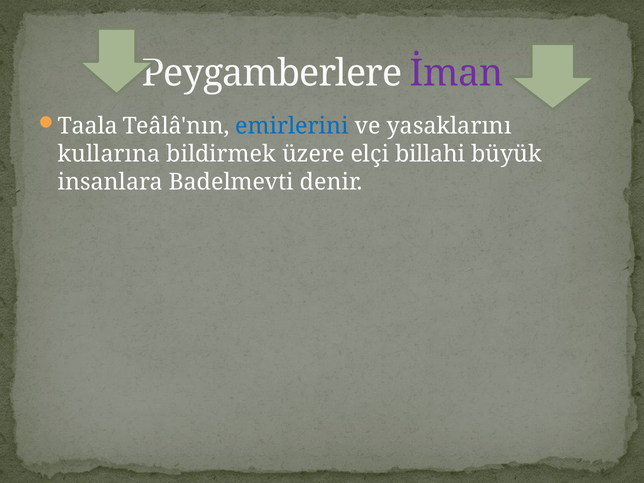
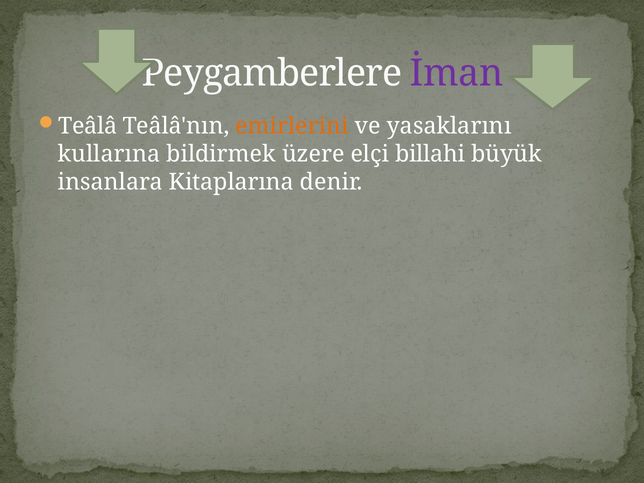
Taala: Taala -> Teâlâ
emirlerini colour: blue -> orange
Badelmevti: Badelmevti -> Kitaplarına
